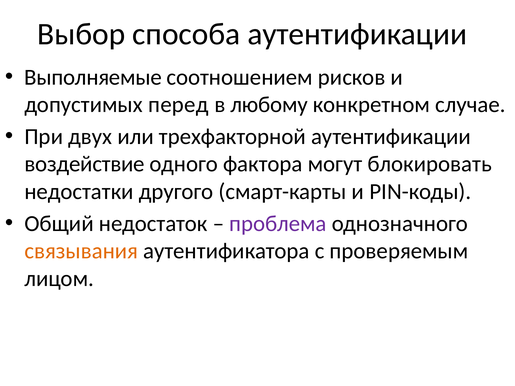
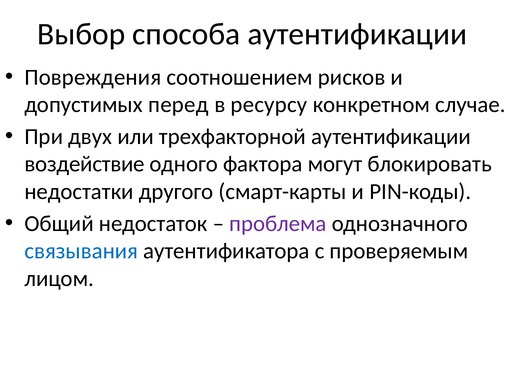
Выполняемые: Выполняемые -> Повреждения
любому: любому -> ресурсу
связывания colour: orange -> blue
